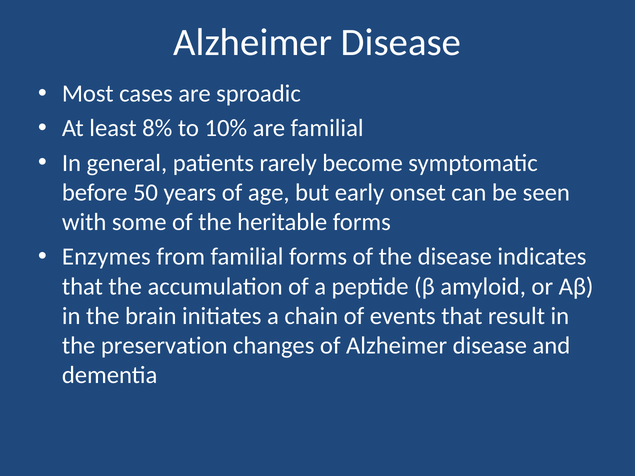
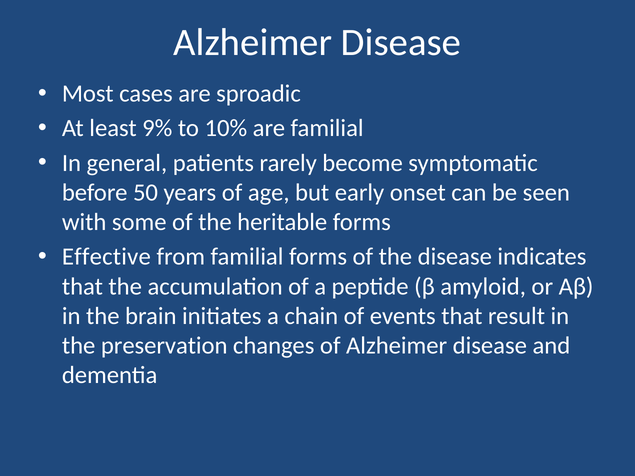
8%: 8% -> 9%
Enzymes: Enzymes -> Effective
